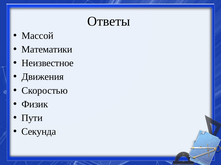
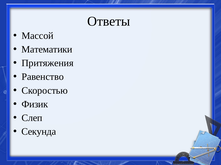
Неизвестное: Неизвестное -> Притяжения
Движения: Движения -> Равенство
Пути: Пути -> Слеп
